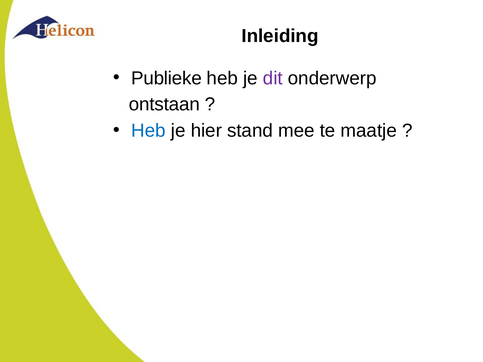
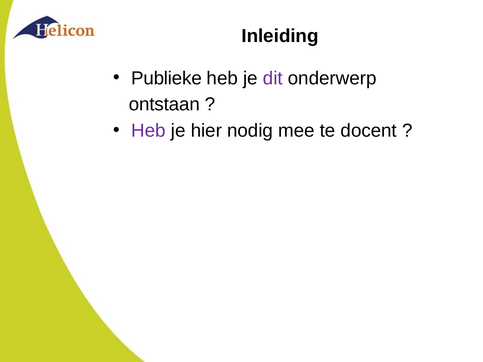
Heb at (149, 131) colour: blue -> purple
stand: stand -> nodig
maatje: maatje -> docent
